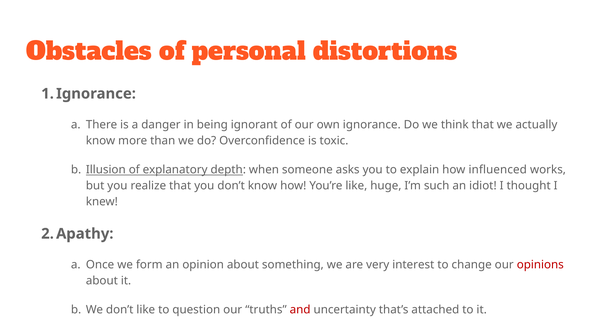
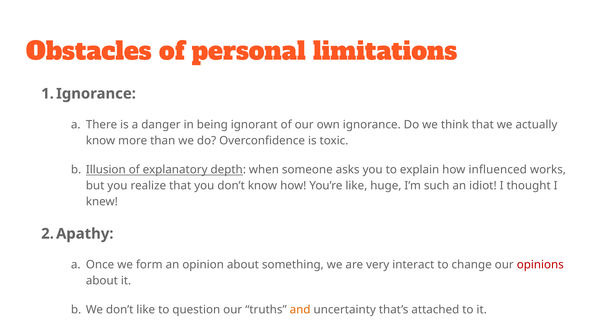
distortions: distortions -> limitations
interest: interest -> interact
and colour: red -> orange
